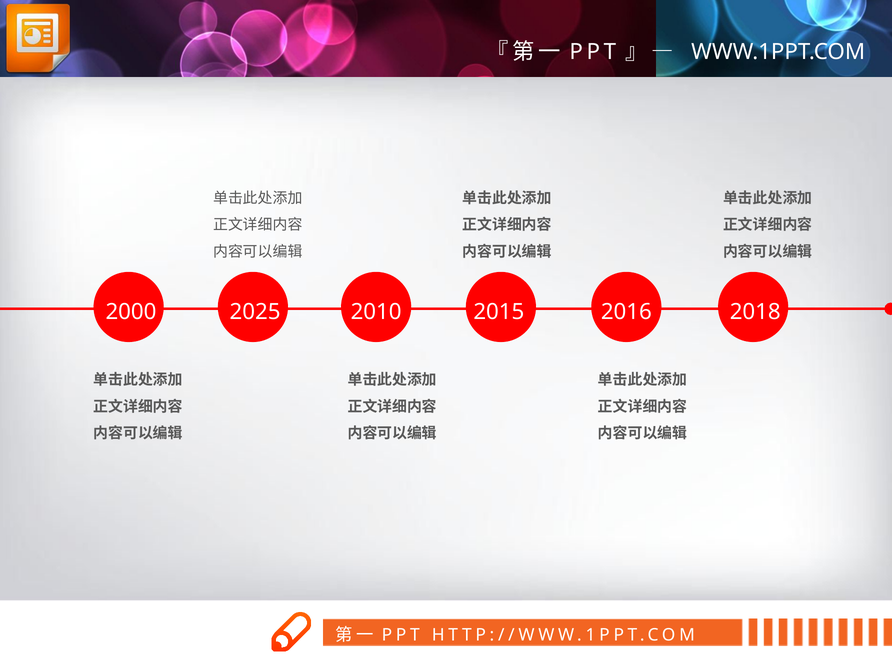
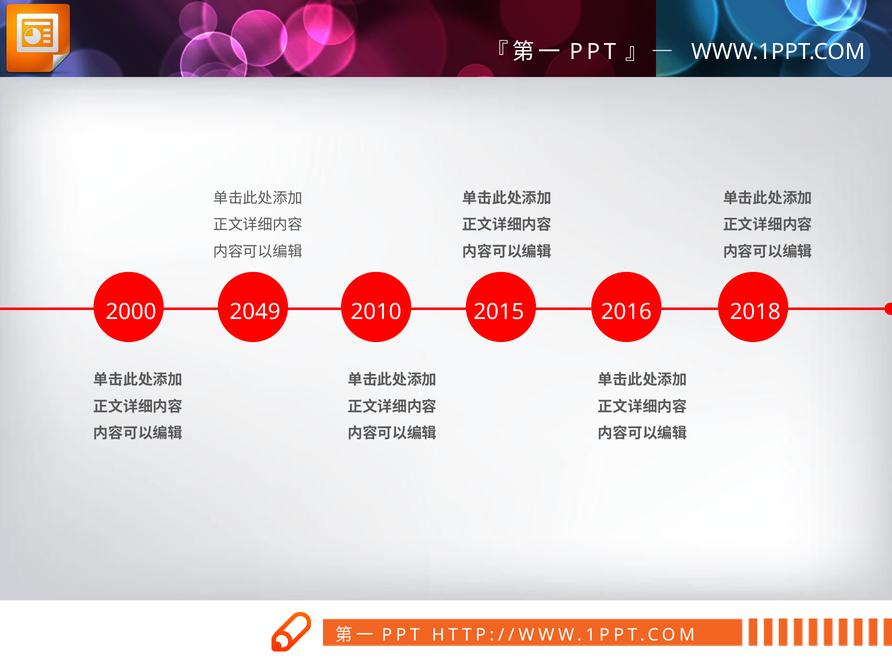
2025: 2025 -> 2049
